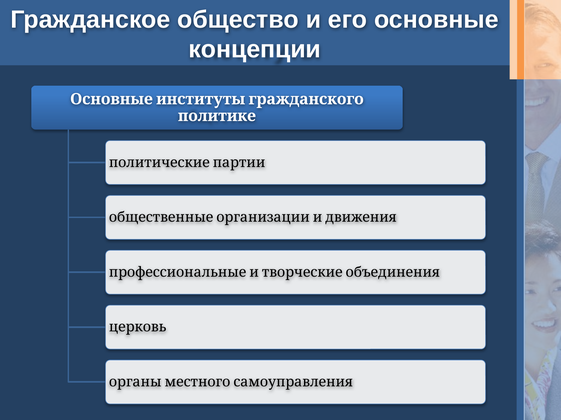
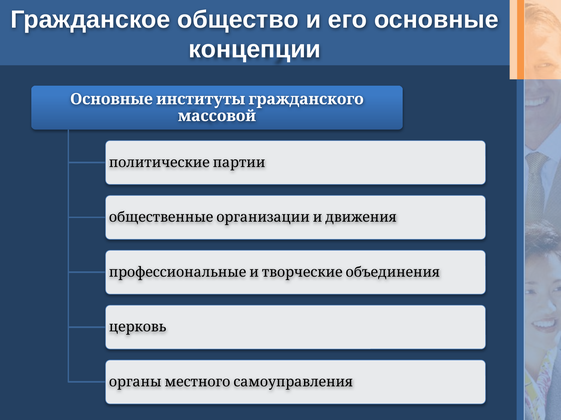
политике: политике -> массовой
